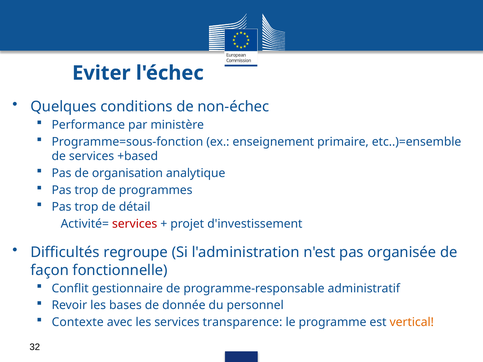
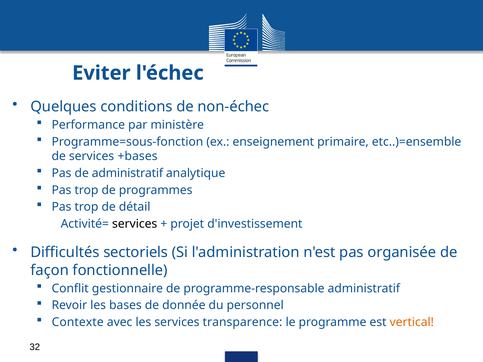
+based: +based -> +bases
de organisation: organisation -> administratif
services at (135, 224) colour: red -> black
regroupe: regroupe -> sectoriels
